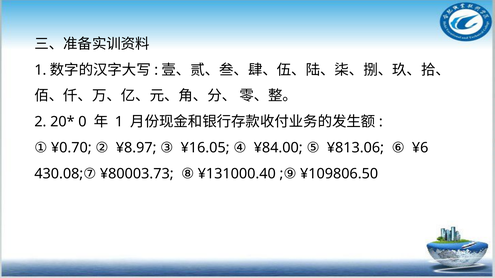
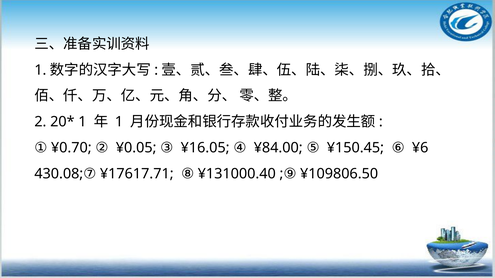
0 at (82, 122): 0 -> 1
¥8.97: ¥8.97 -> ¥0.05
¥813.06: ¥813.06 -> ¥150.45
¥80003.73: ¥80003.73 -> ¥17617.71
